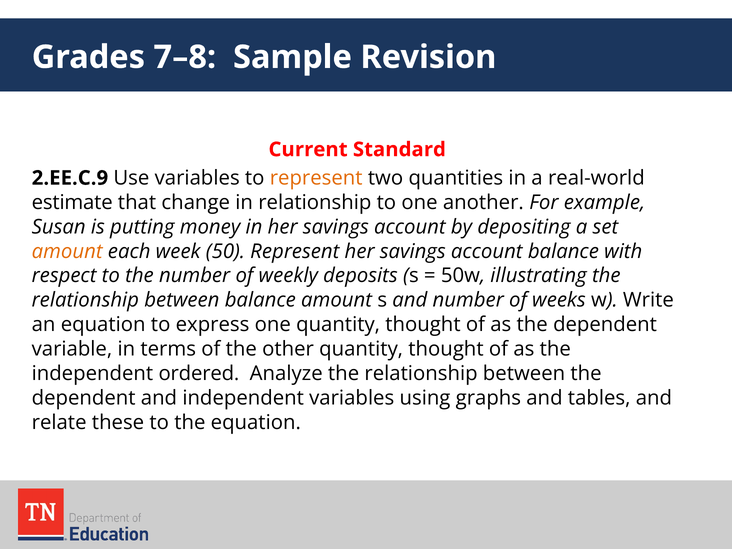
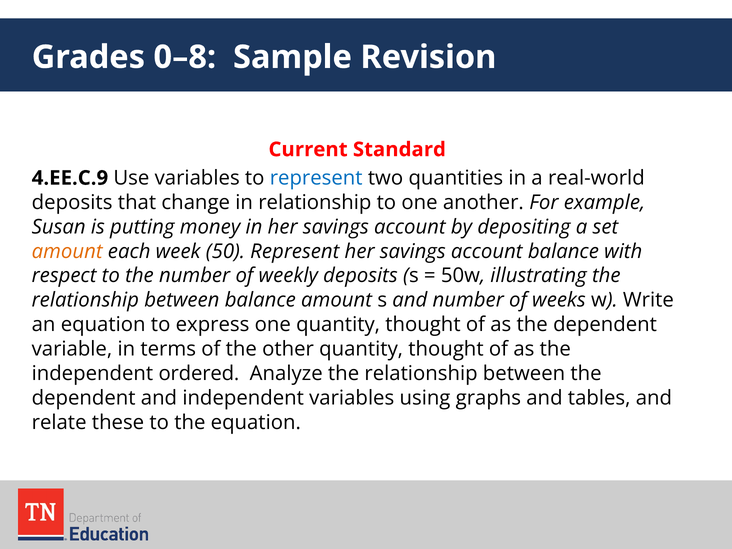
7–8: 7–8 -> 0–8
2.EE.C.9: 2.EE.C.9 -> 4.EE.C.9
represent at (316, 178) colour: orange -> blue
estimate at (72, 202): estimate -> deposits
